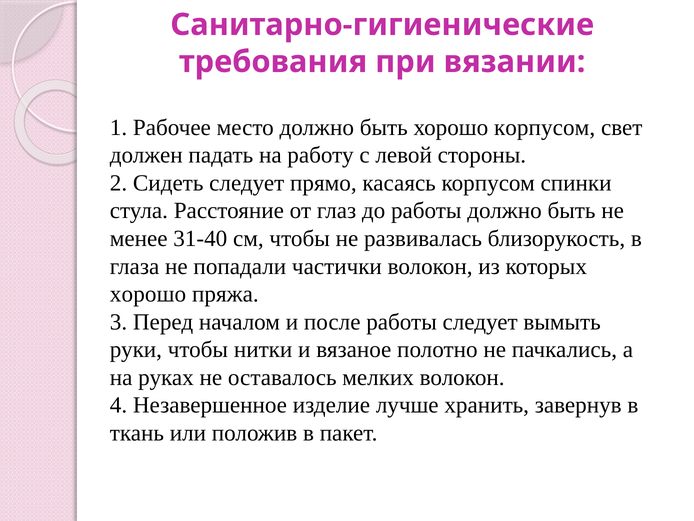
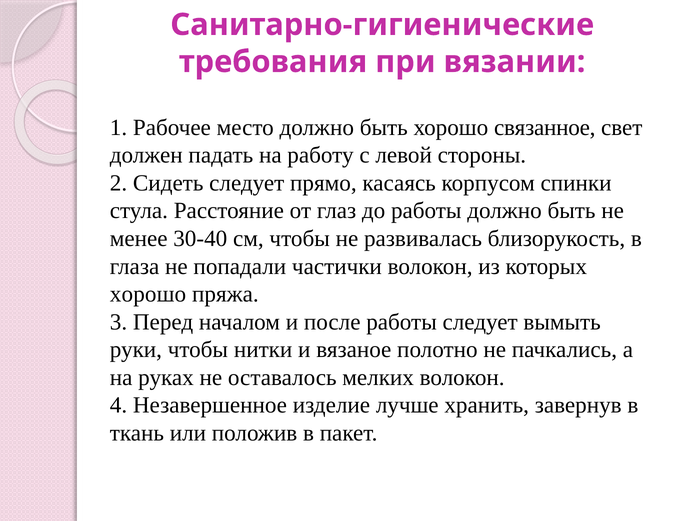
хорошо корпусом: корпусом -> связанное
31-40: 31-40 -> 30-40
